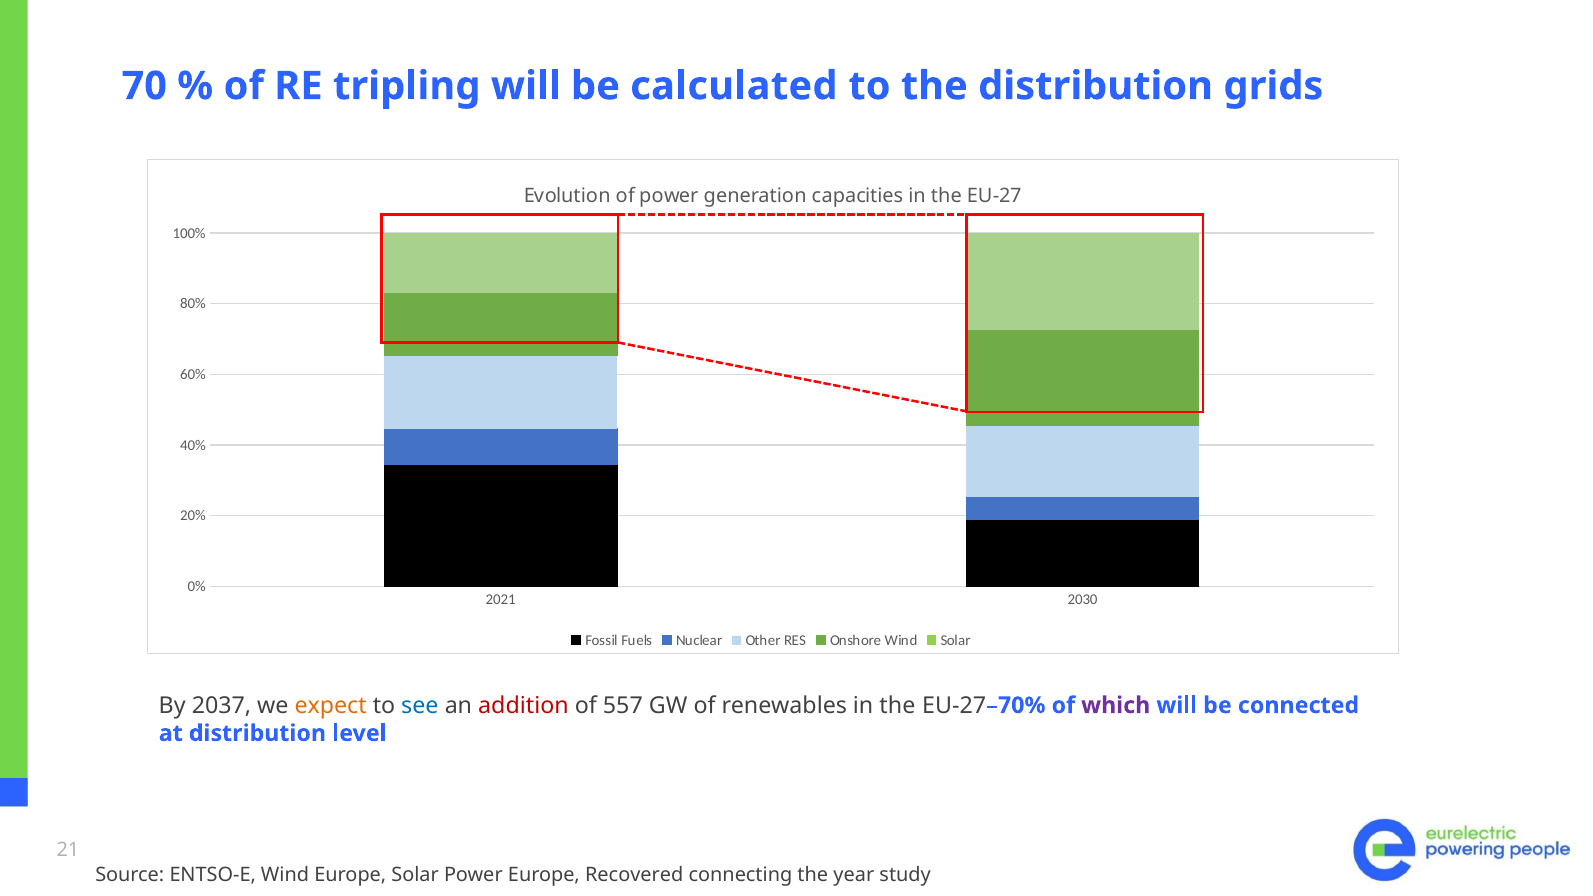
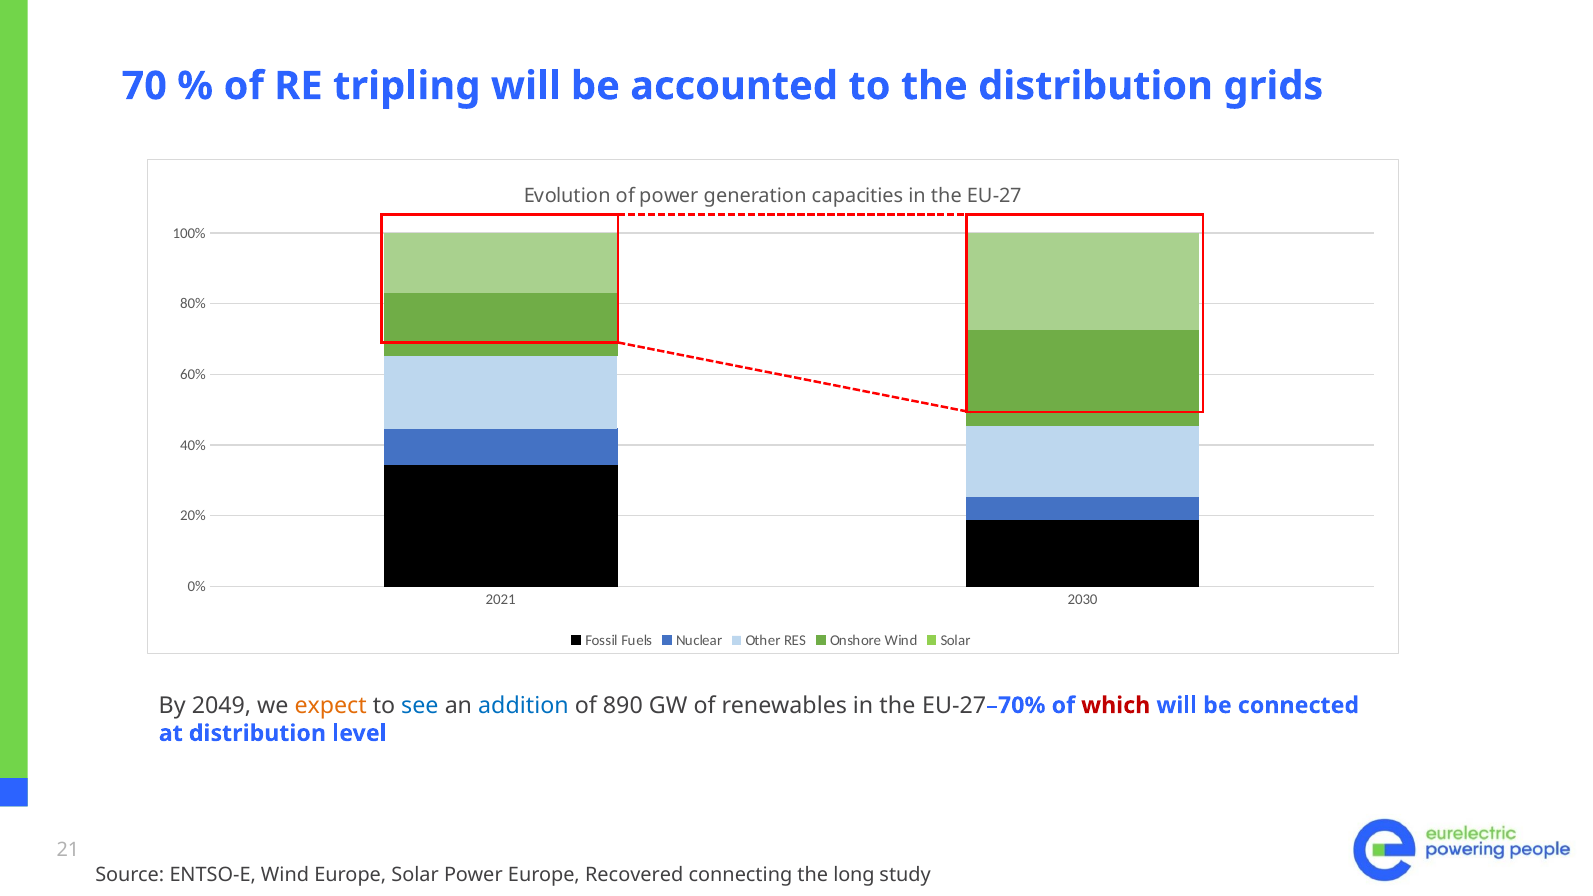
calculated: calculated -> accounted
2037: 2037 -> 2049
addition colour: red -> blue
557: 557 -> 890
which colour: purple -> red
year: year -> long
